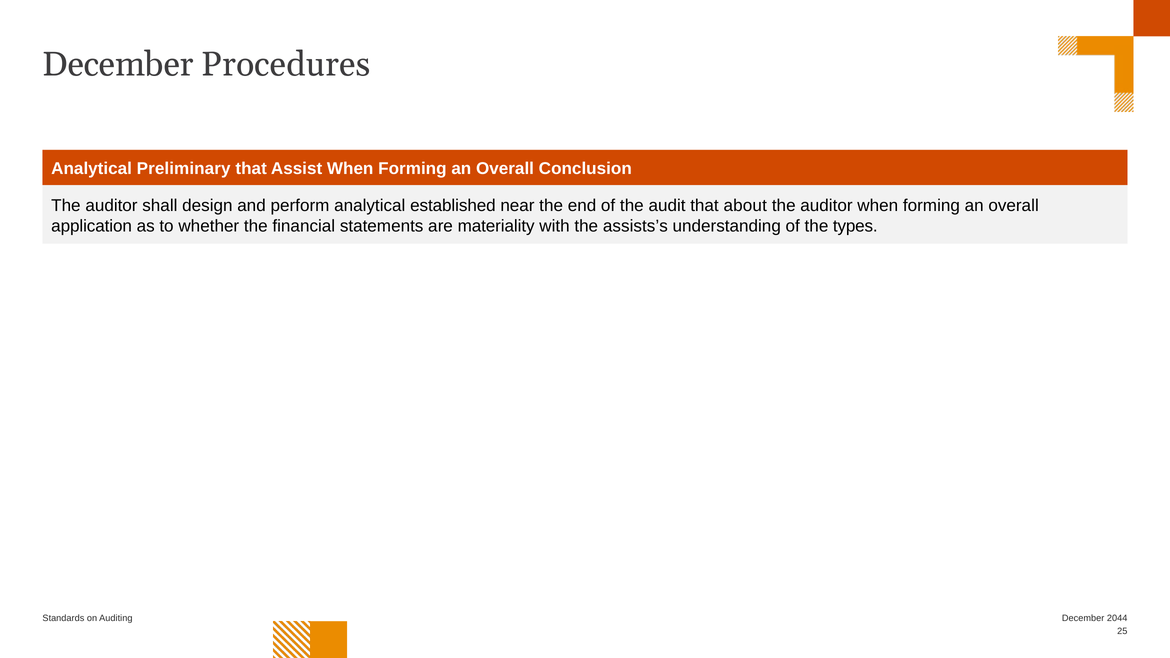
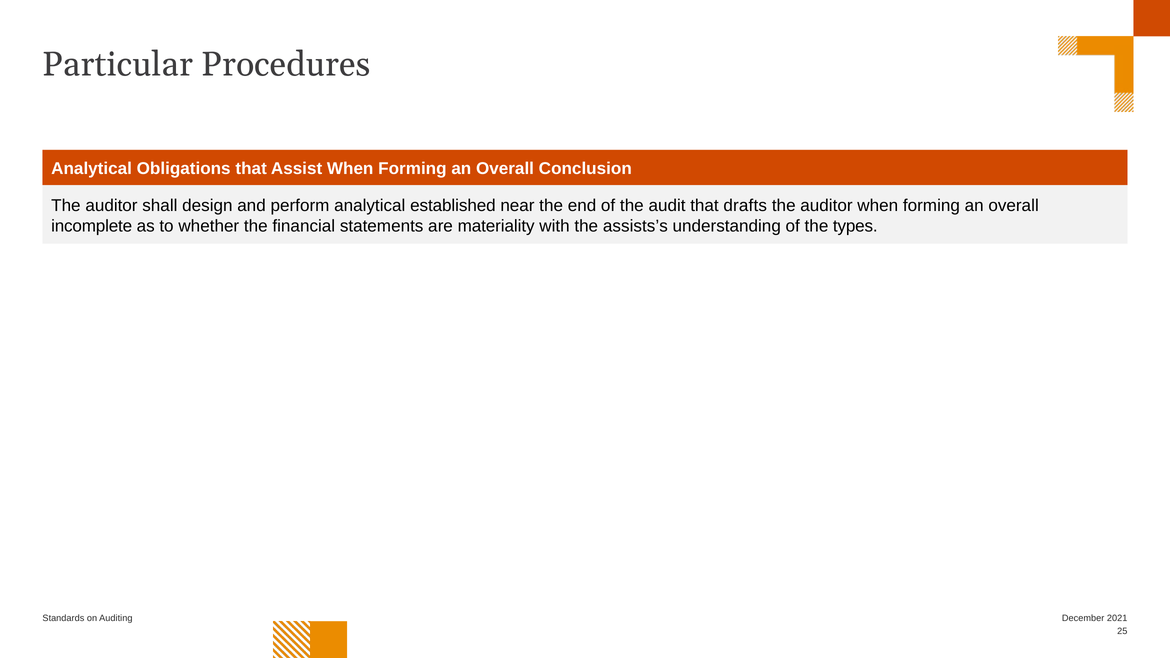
December at (118, 64): December -> Particular
Preliminary: Preliminary -> Obligations
about: about -> drafts
application: application -> incomplete
2044: 2044 -> 2021
